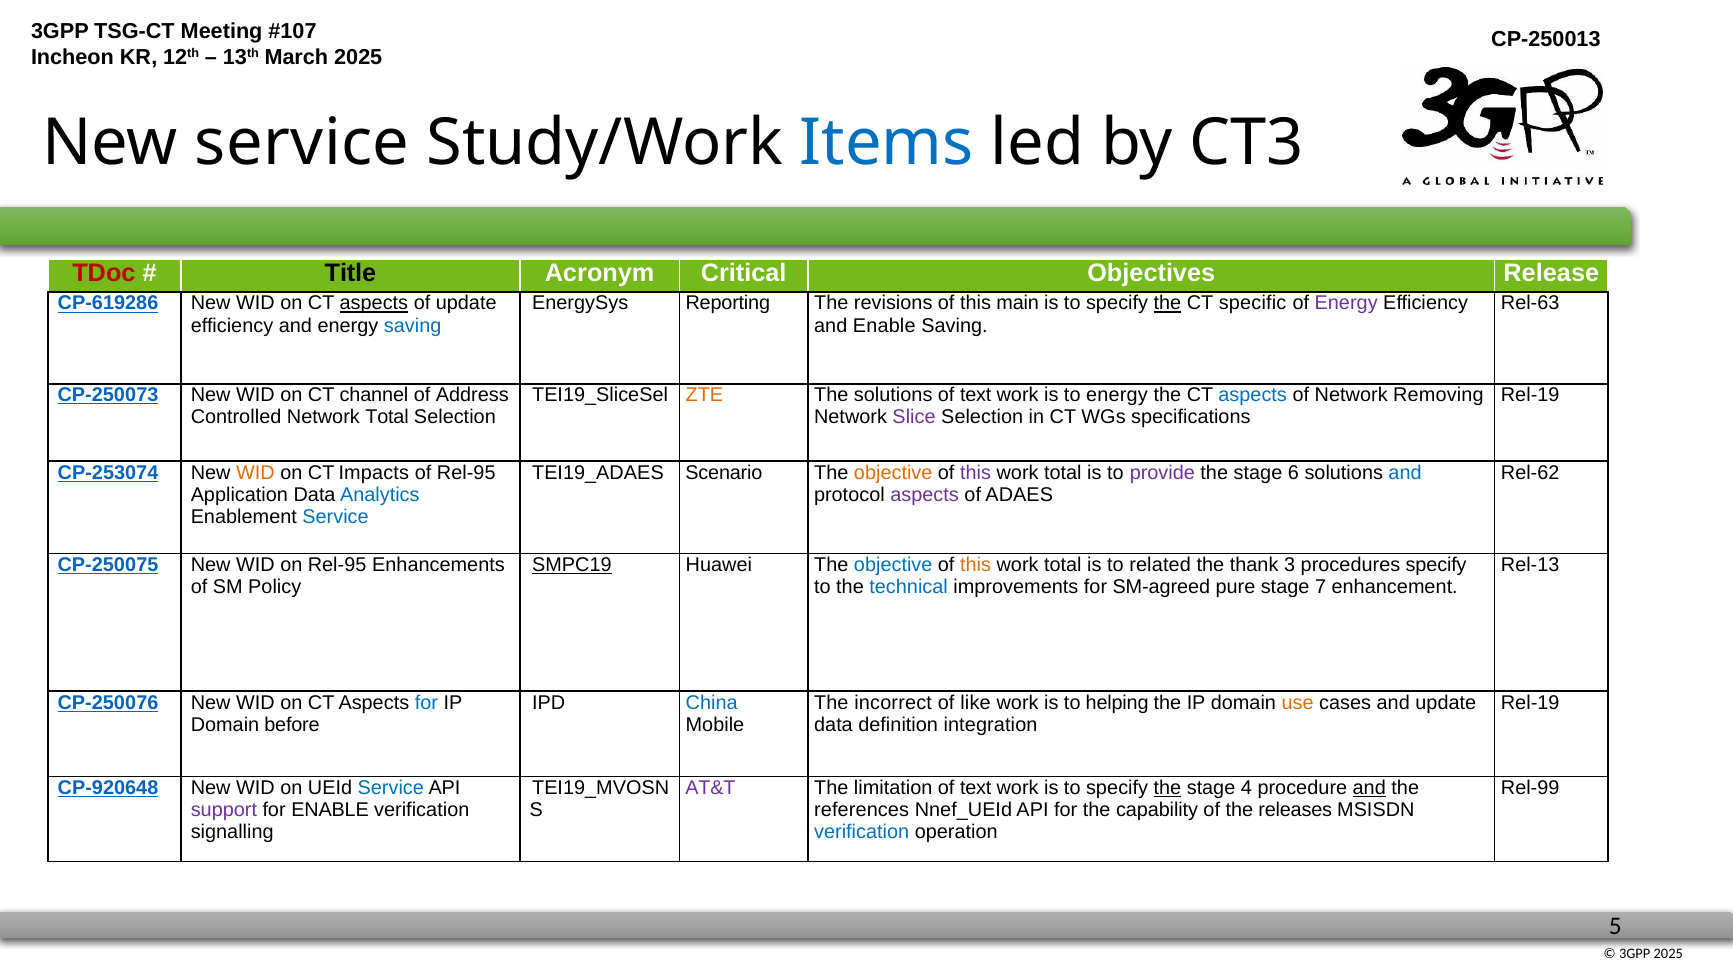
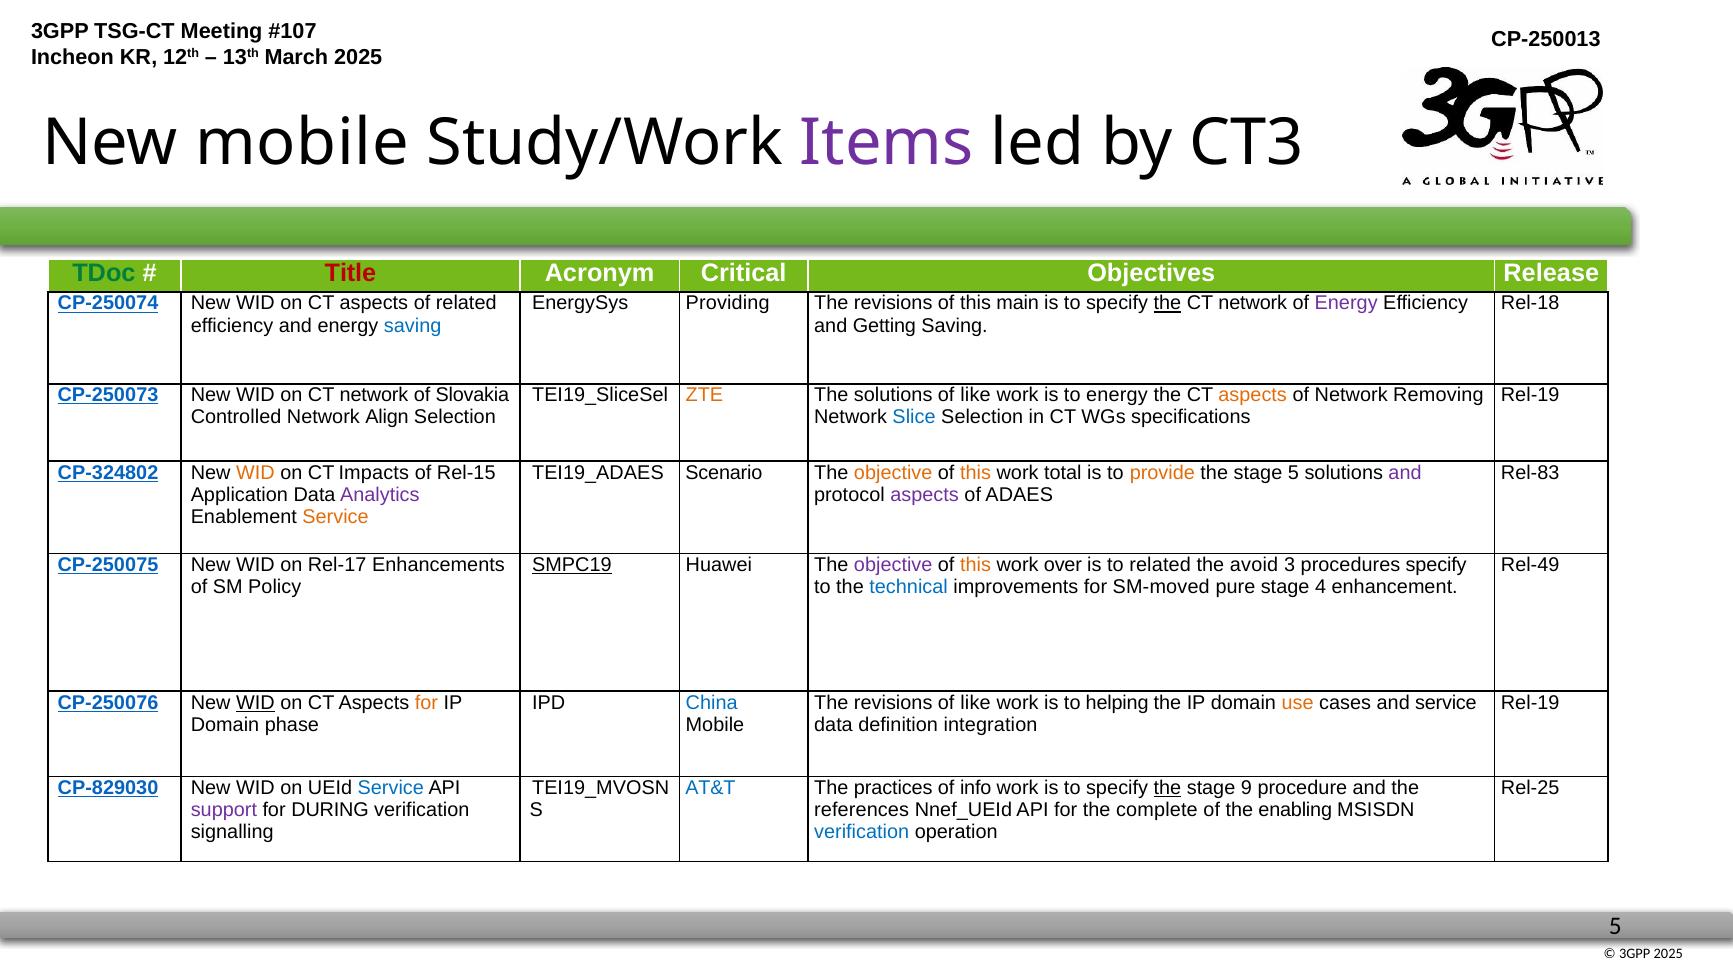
New service: service -> mobile
Items colour: blue -> purple
TDoc colour: red -> green
Title colour: black -> red
CP-619286: CP-619286 -> CP-250074
aspects at (374, 303) underline: present -> none
of update: update -> related
Reporting: Reporting -> Providing
specific at (1253, 303): specific -> network
Rel-63: Rel-63 -> Rel-18
and Enable: Enable -> Getting
on CT channel: channel -> network
Address: Address -> Slovakia
text at (976, 395): text -> like
aspects at (1253, 395) colour: blue -> orange
Network Total: Total -> Align
Slice colour: purple -> blue
CP-253074: CP-253074 -> CP-324802
of Rel-95: Rel-95 -> Rel-15
this at (976, 472) colour: purple -> orange
provide colour: purple -> orange
stage 6: 6 -> 5
and at (1405, 472) colour: blue -> purple
Rel-62: Rel-62 -> Rel-83
Analytics colour: blue -> purple
Service at (336, 517) colour: blue -> orange
on Rel-95: Rel-95 -> Rel-17
objective at (893, 565) colour: blue -> purple
total at (1063, 565): total -> over
thank: thank -> avoid
Rel-13: Rel-13 -> Rel-49
SM-agreed: SM-agreed -> SM-moved
7: 7 -> 4
WID at (255, 702) underline: none -> present
for at (426, 702) colour: blue -> orange
incorrect at (893, 702): incorrect -> revisions
and update: update -> service
before: before -> phase
CP-920648: CP-920648 -> CP-829030
AT&T colour: purple -> blue
limitation: limitation -> practices
text at (976, 788): text -> info
4: 4 -> 9
and at (1369, 788) underline: present -> none
Rel-99: Rel-99 -> Rel-25
for ENABLE: ENABLE -> DURING
capability: capability -> complete
releases: releases -> enabling
